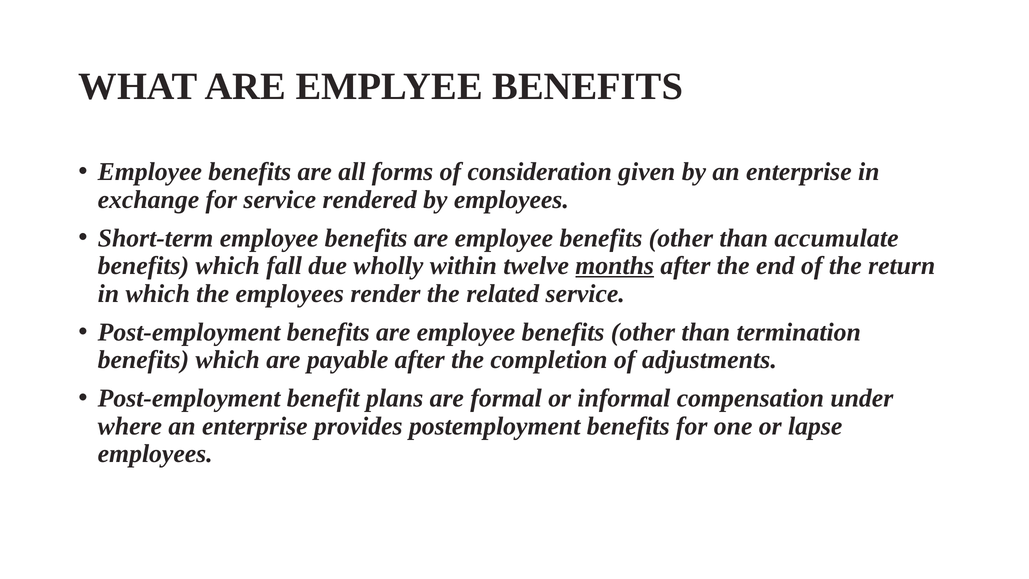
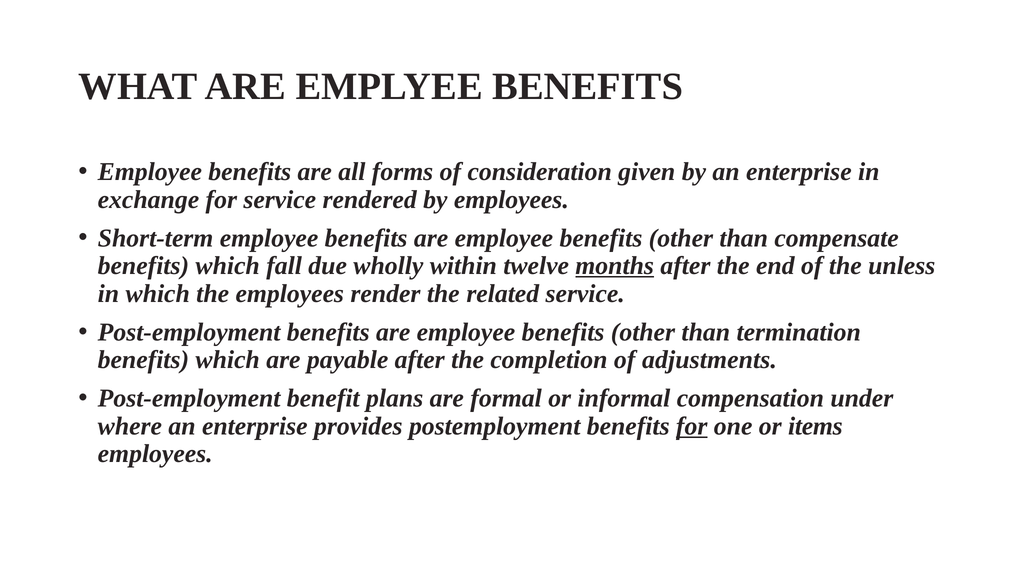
accumulate: accumulate -> compensate
return: return -> unless
for at (692, 426) underline: none -> present
lapse: lapse -> items
